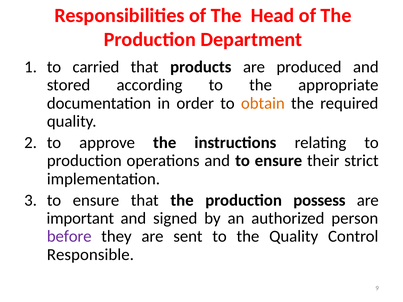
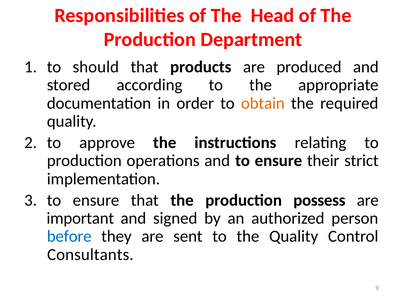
carried: carried -> should
before colour: purple -> blue
Responsible: Responsible -> Consultants
